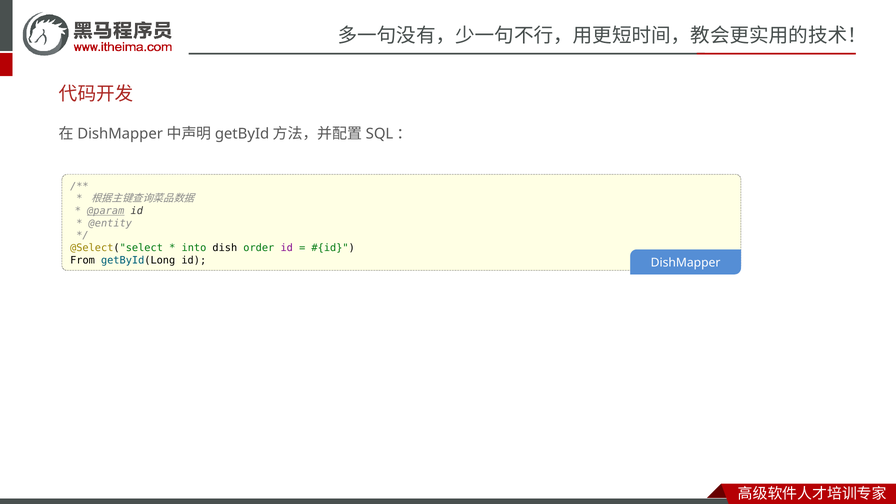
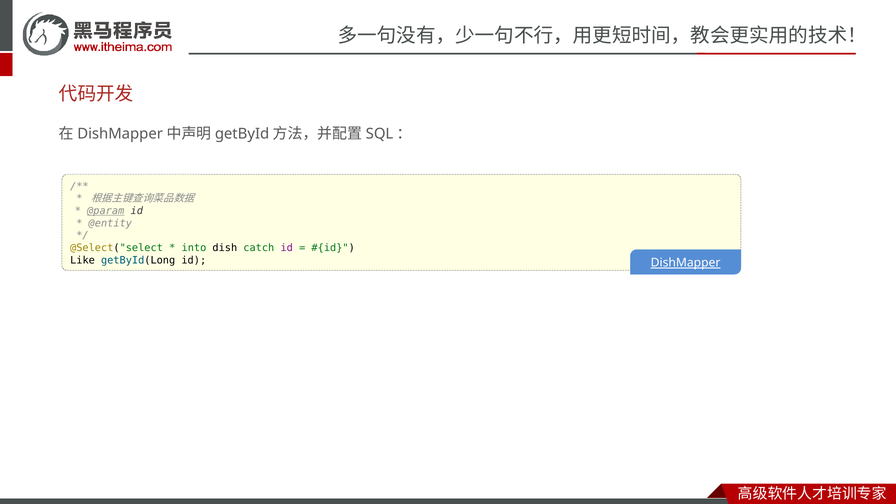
order: order -> catch
From: From -> Like
DishMapper underline: none -> present
